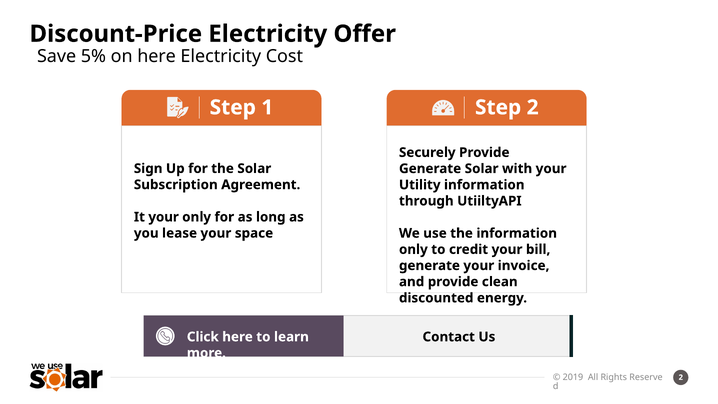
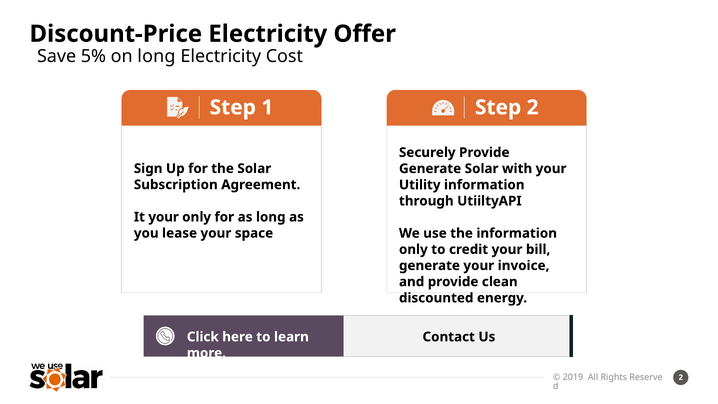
on here: here -> long
